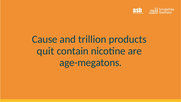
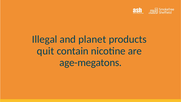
Cause: Cause -> Illegal
trillion: trillion -> planet
